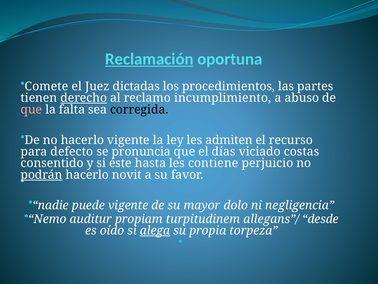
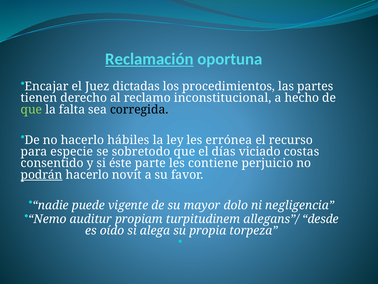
Comete: Comete -> Encajar
derecho underline: present -> none
incumplimiento: incumplimiento -> inconstitucional
abuso: abuso -> hecho
que at (31, 109) colour: pink -> light green
hacerlo vigente: vigente -> hábiles
admiten: admiten -> errónea
defecto: defecto -> especie
pronuncia: pronuncia -> sobretodo
hasta: hasta -> parte
alega underline: present -> none
